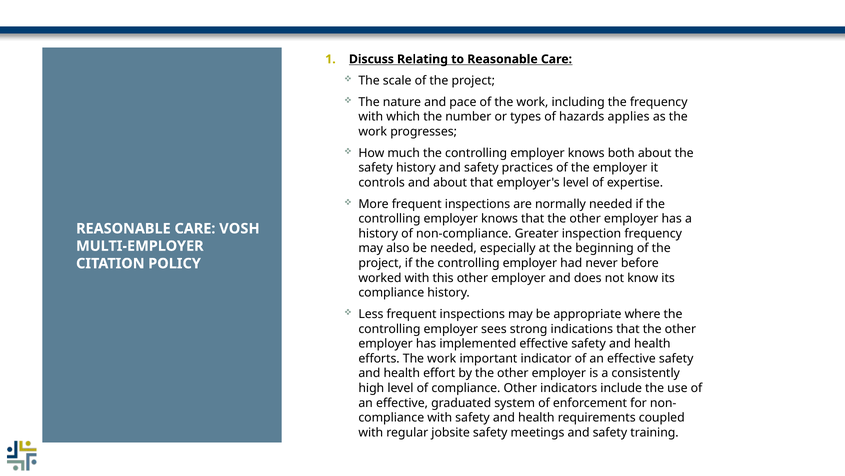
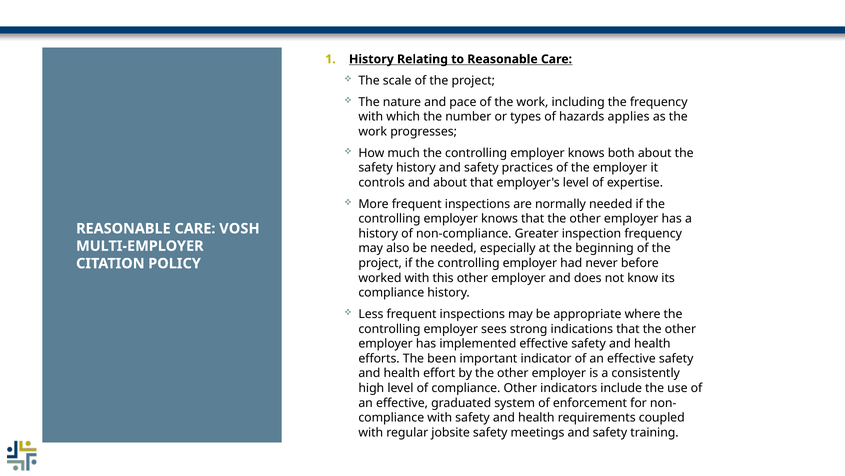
Discuss at (371, 59): Discuss -> History
efforts The work: work -> been
